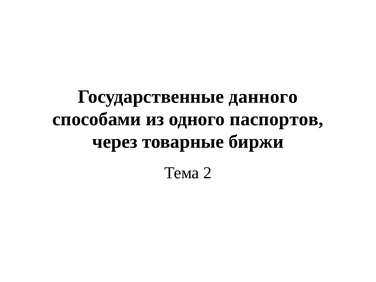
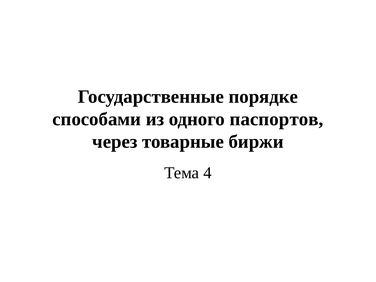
данного: данного -> порядке
2: 2 -> 4
